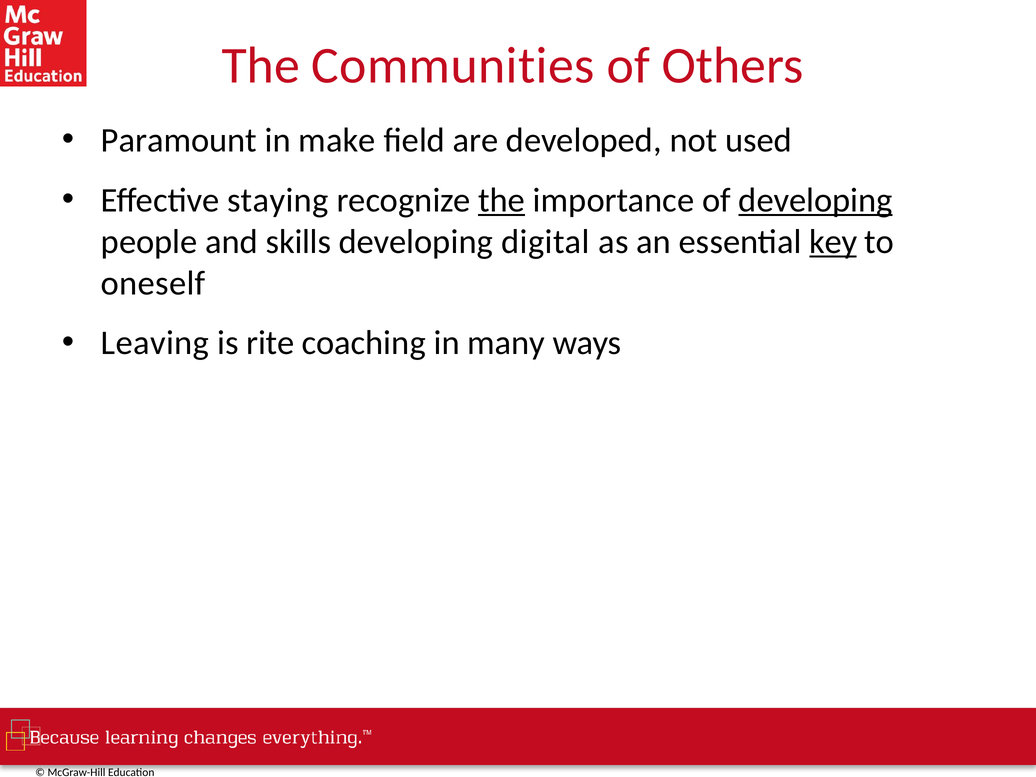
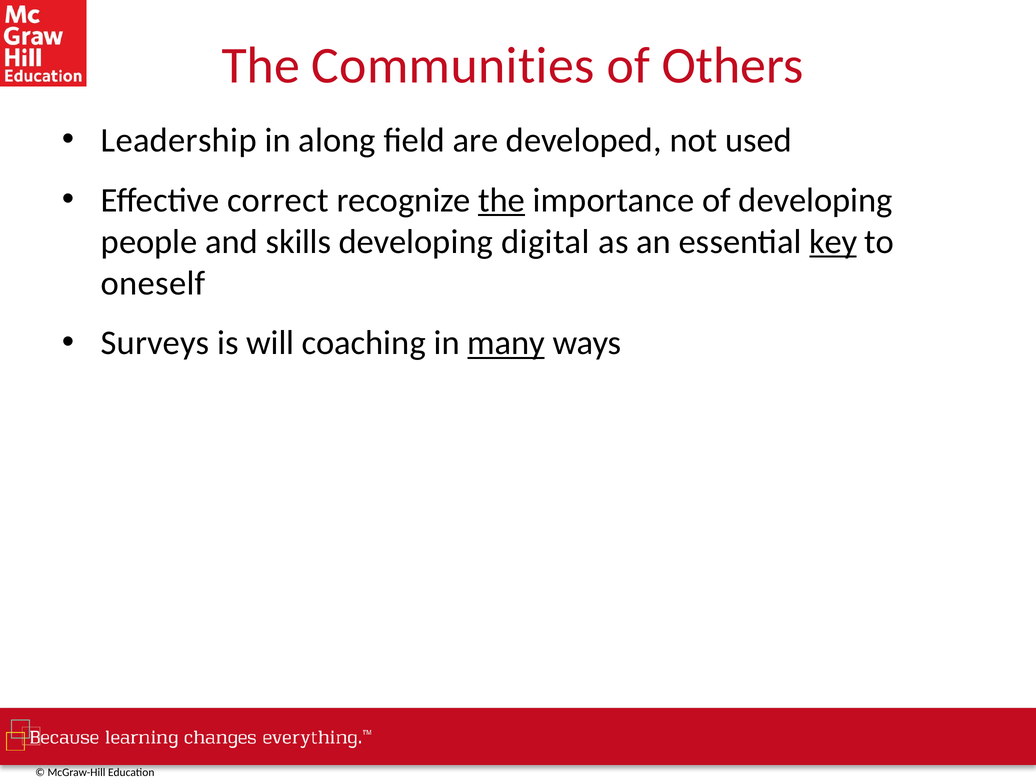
Paramount: Paramount -> Leadership
make: make -> along
staying: staying -> correct
developing at (816, 200) underline: present -> none
Leaving: Leaving -> Surveys
rite: rite -> will
many underline: none -> present
